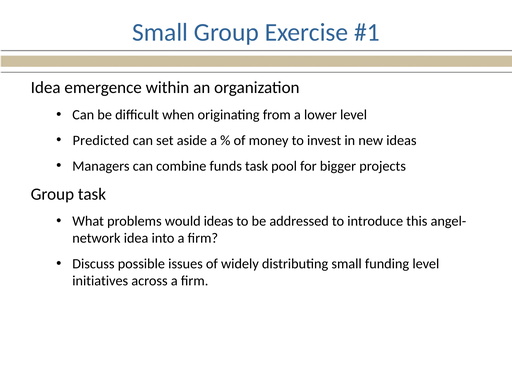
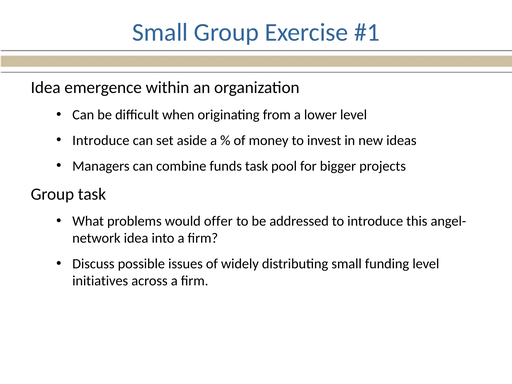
Predicted at (101, 140): Predicted -> Introduce
would ideas: ideas -> offer
